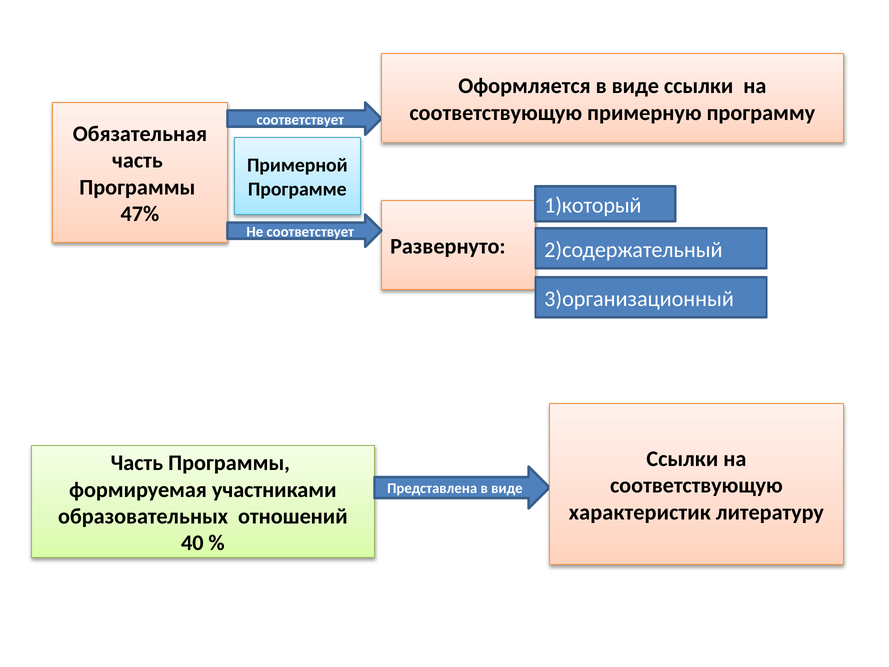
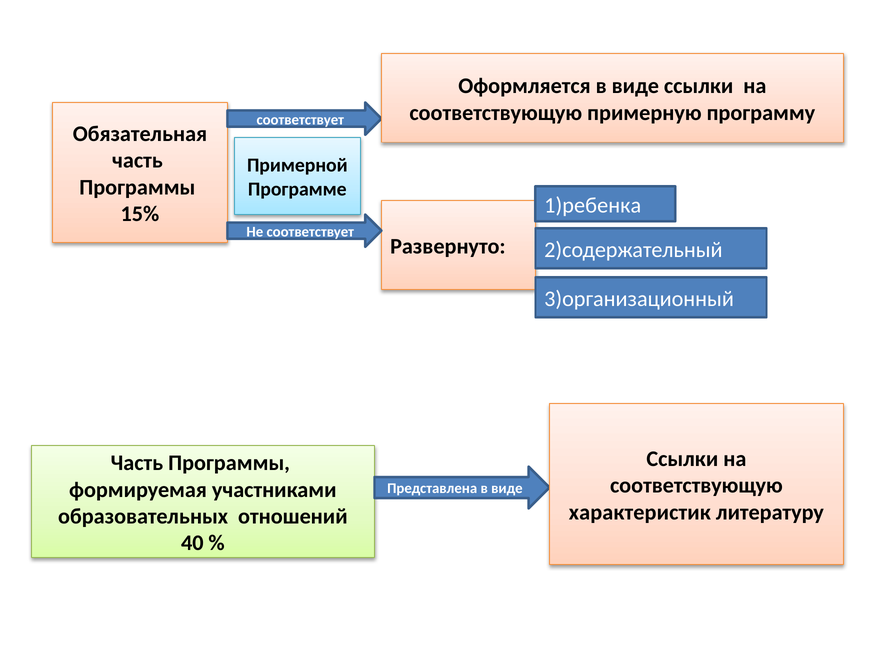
1)который: 1)который -> 1)ребенка
47%: 47% -> 15%
